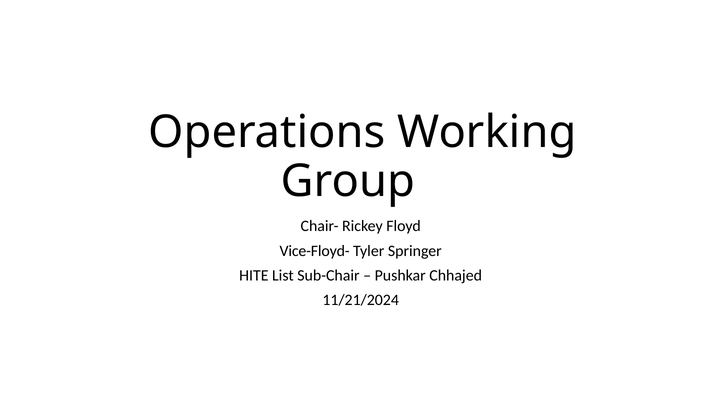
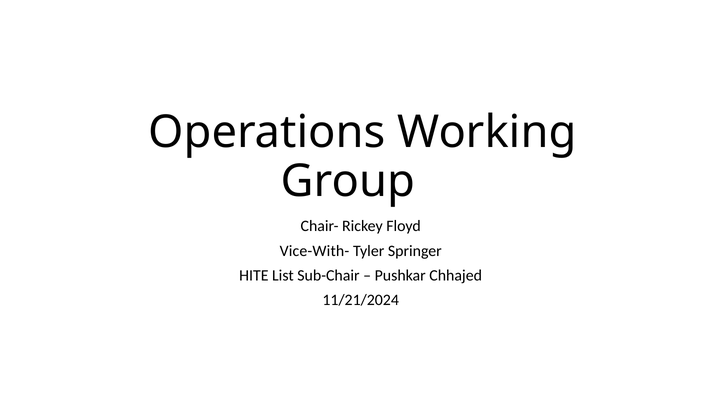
Vice-Floyd-: Vice-Floyd- -> Vice-With-
